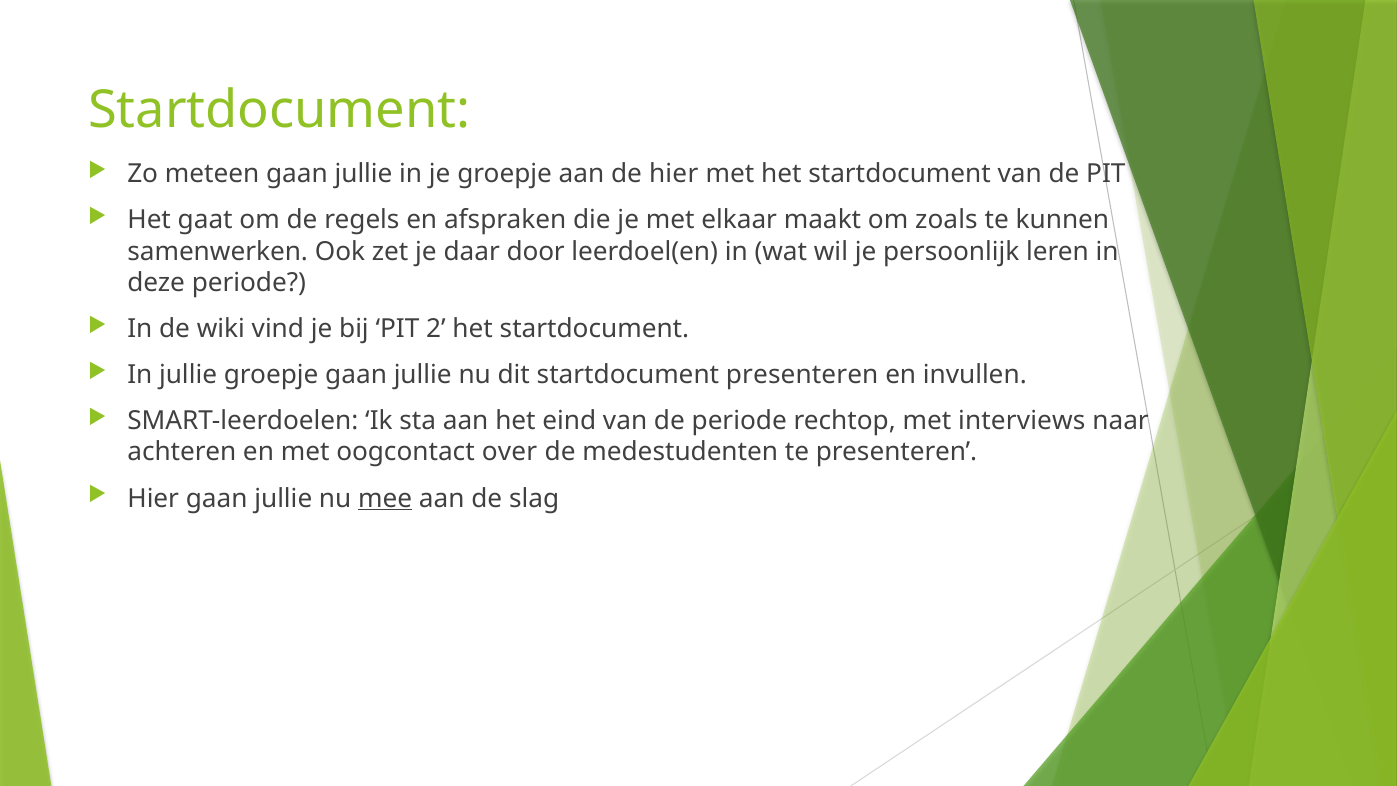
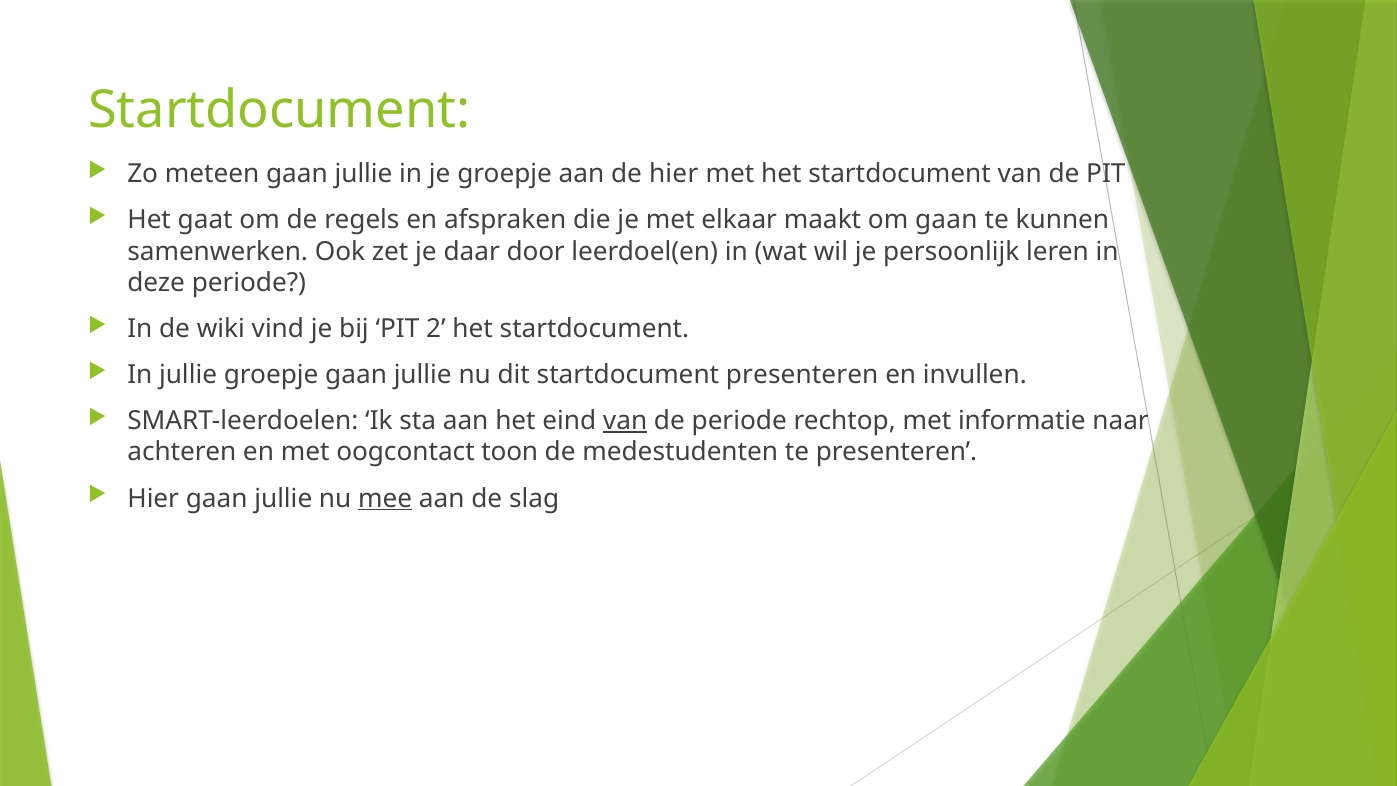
om zoals: zoals -> gaan
van at (625, 421) underline: none -> present
interviews: interviews -> informatie
over: over -> toon
